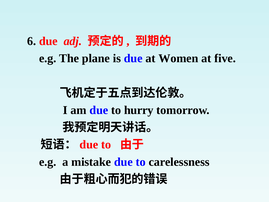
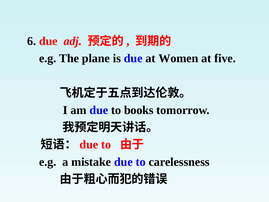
hurry: hurry -> books
